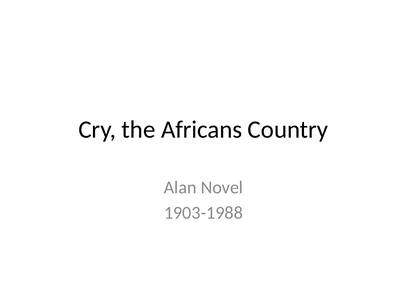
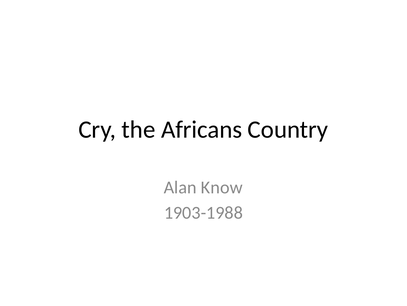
Novel: Novel -> Know
